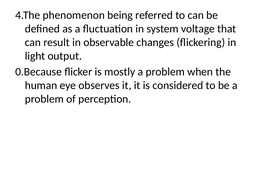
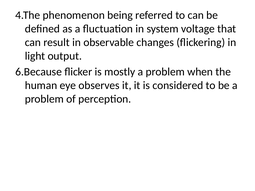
0.Because: 0.Because -> 6.Because
